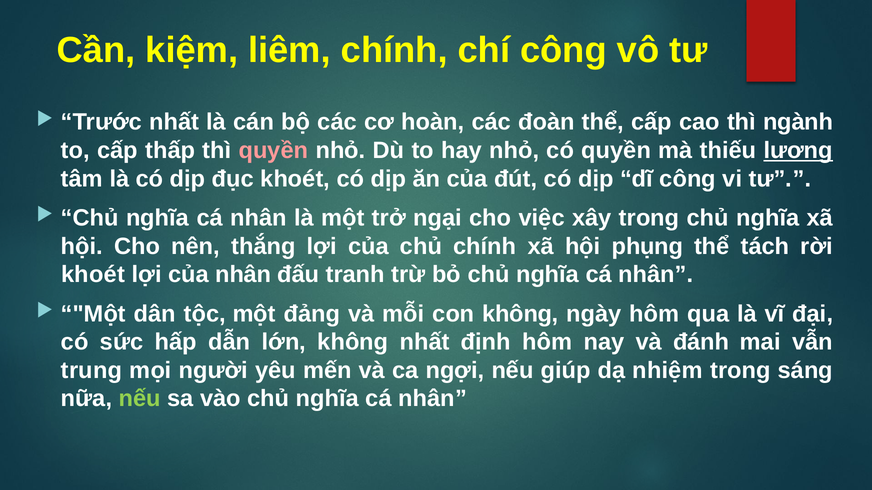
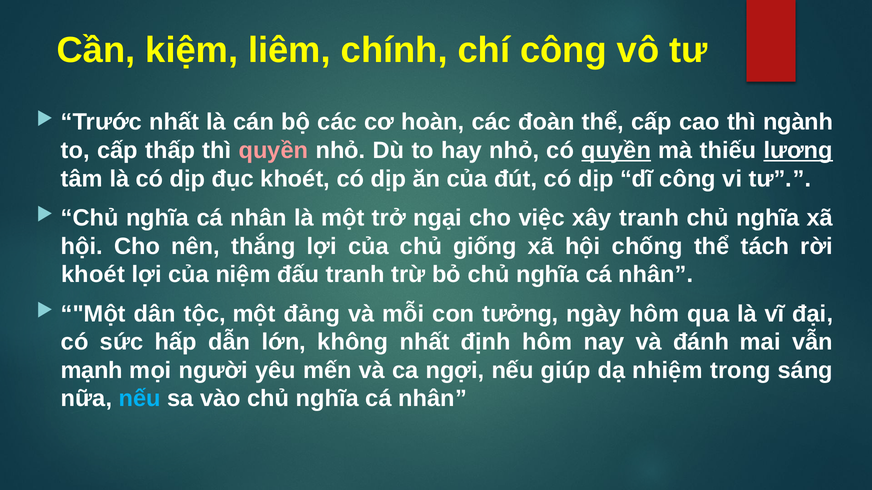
quyền at (616, 151) underline: none -> present
xây trong: trong -> tranh
chủ chính: chính -> giống
phụng: phụng -> chống
của nhân: nhân -> niệm
con không: không -> tưởng
trung: trung -> mạnh
nếu at (140, 399) colour: light green -> light blue
